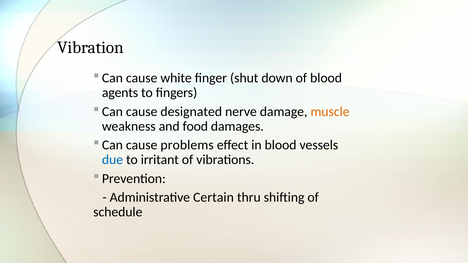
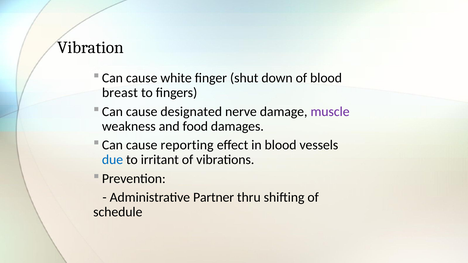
agents: agents -> breast
muscle colour: orange -> purple
problems: problems -> reporting
Certain: Certain -> Partner
